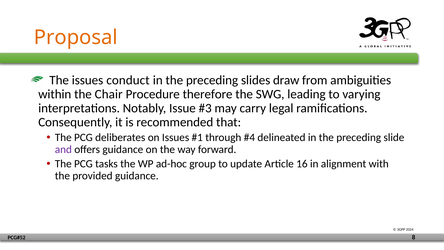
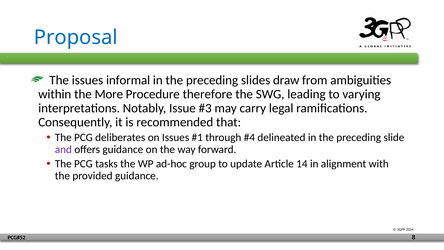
Proposal colour: orange -> blue
conduct: conduct -> informal
Chair: Chair -> More
16: 16 -> 14
